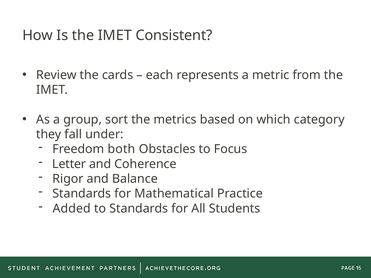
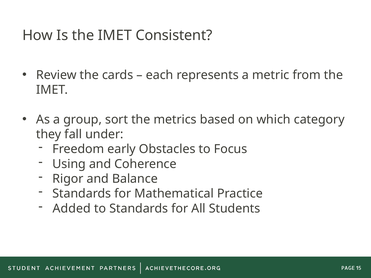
both: both -> early
Letter: Letter -> Using
